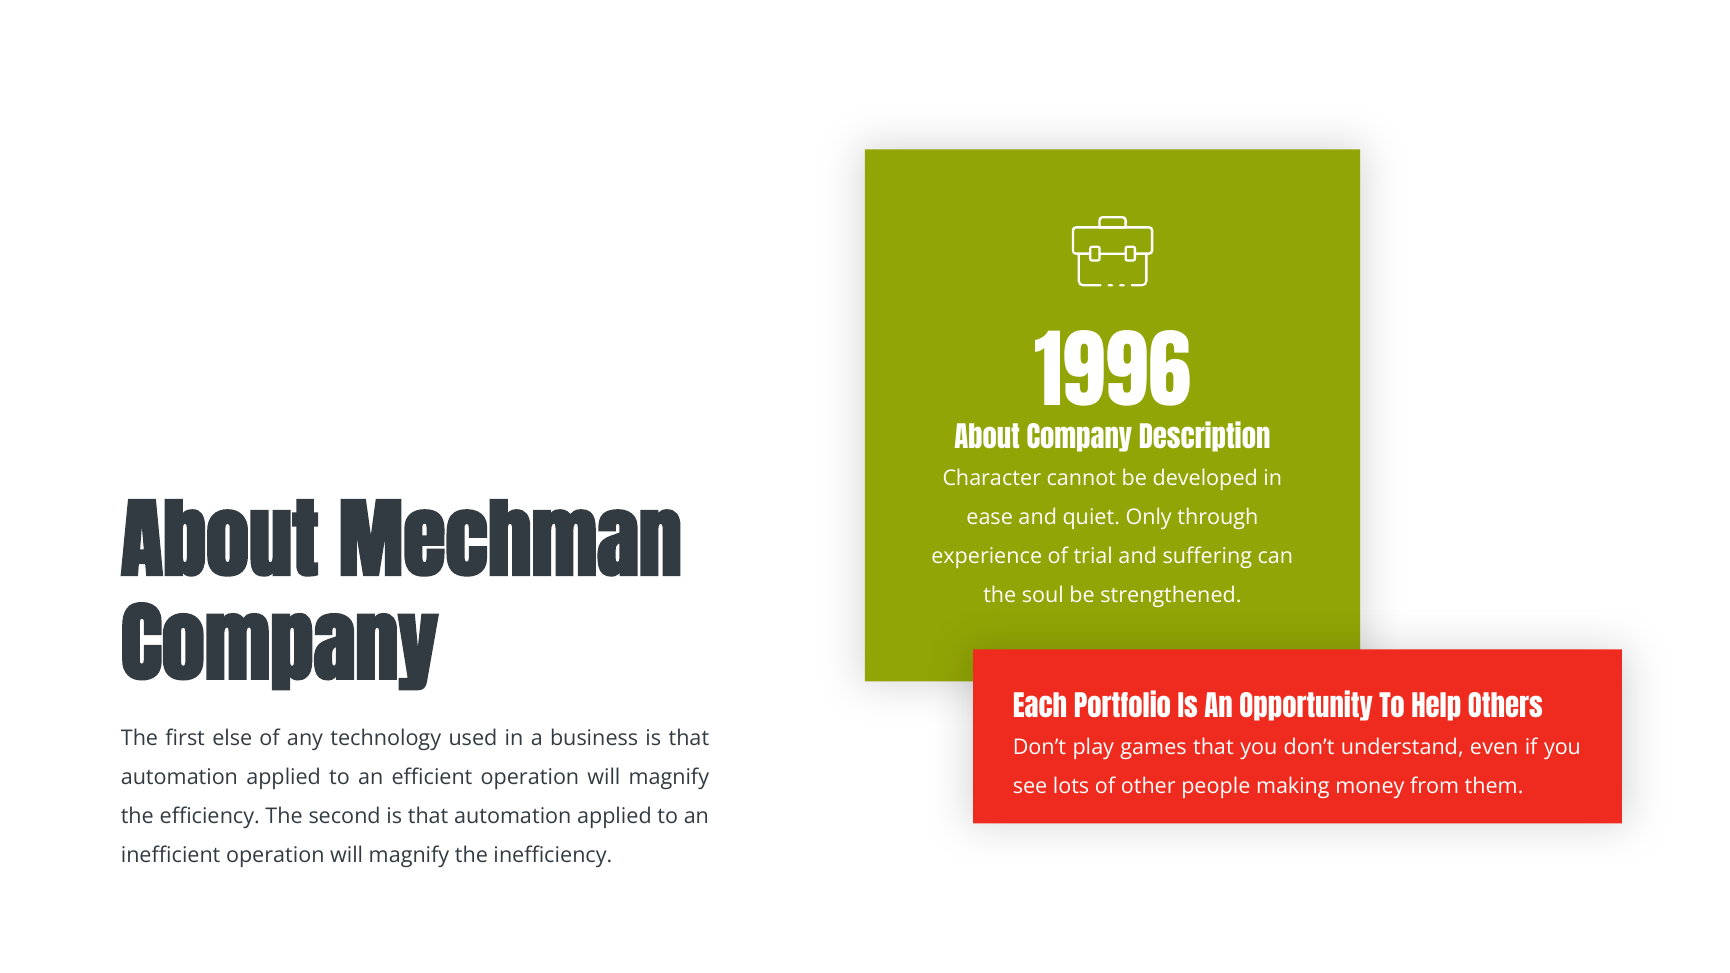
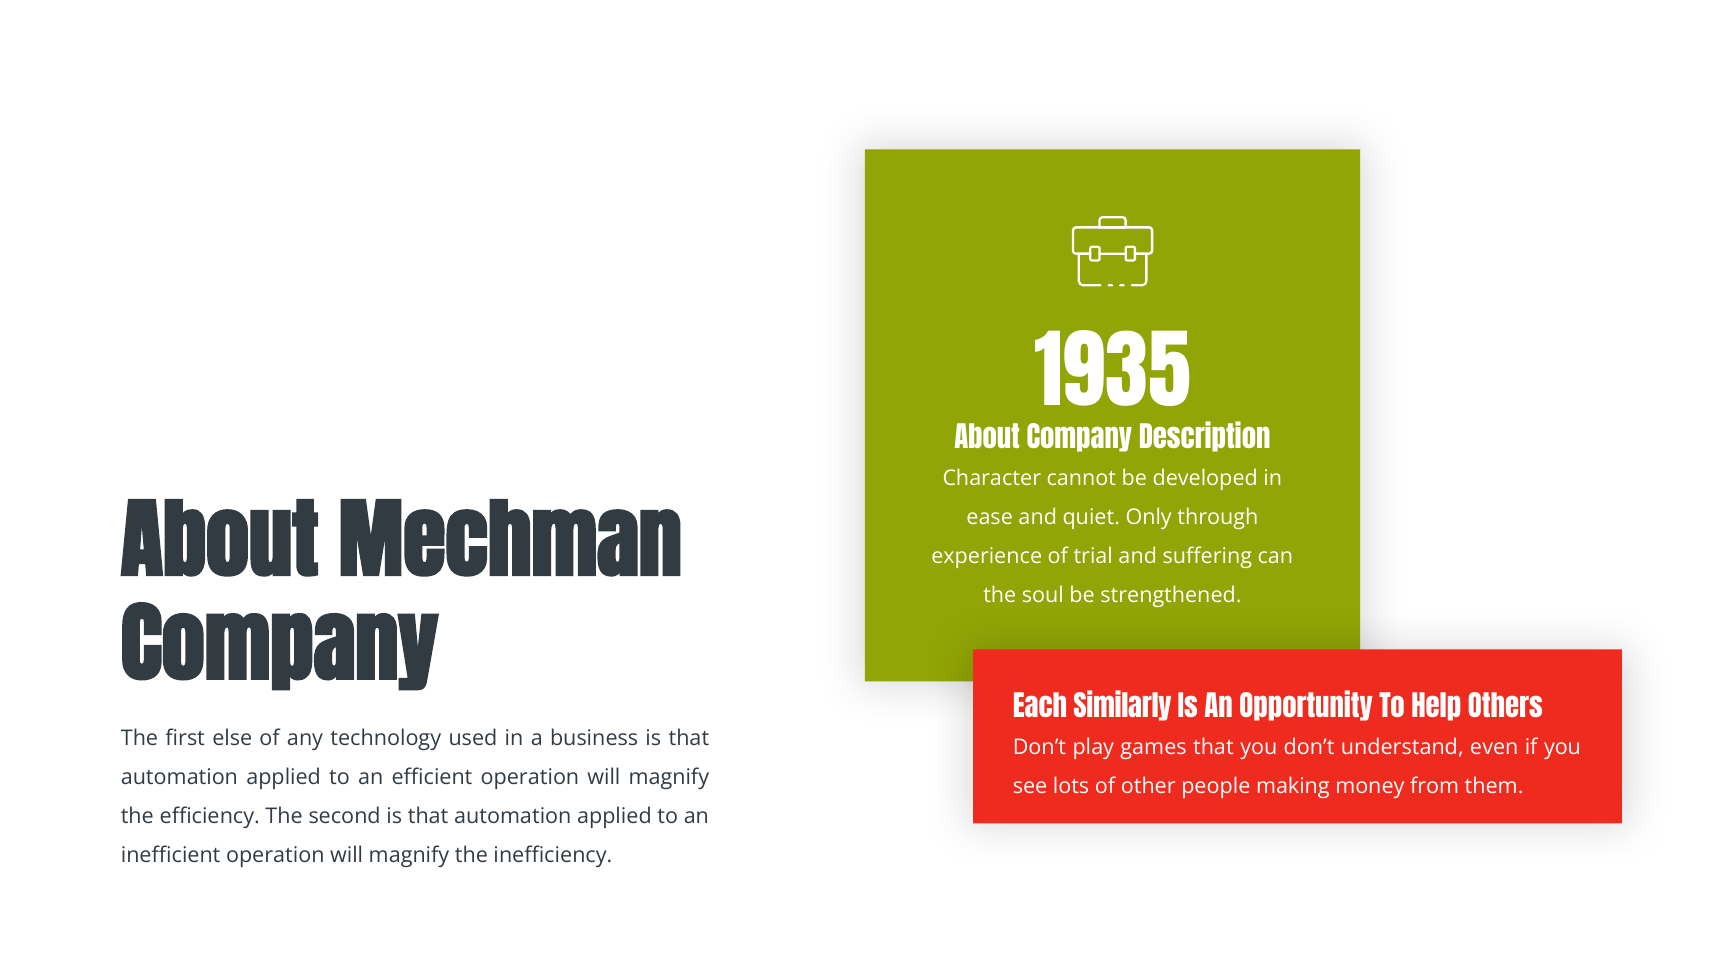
1996: 1996 -> 1935
Portfolio: Portfolio -> Similarly
